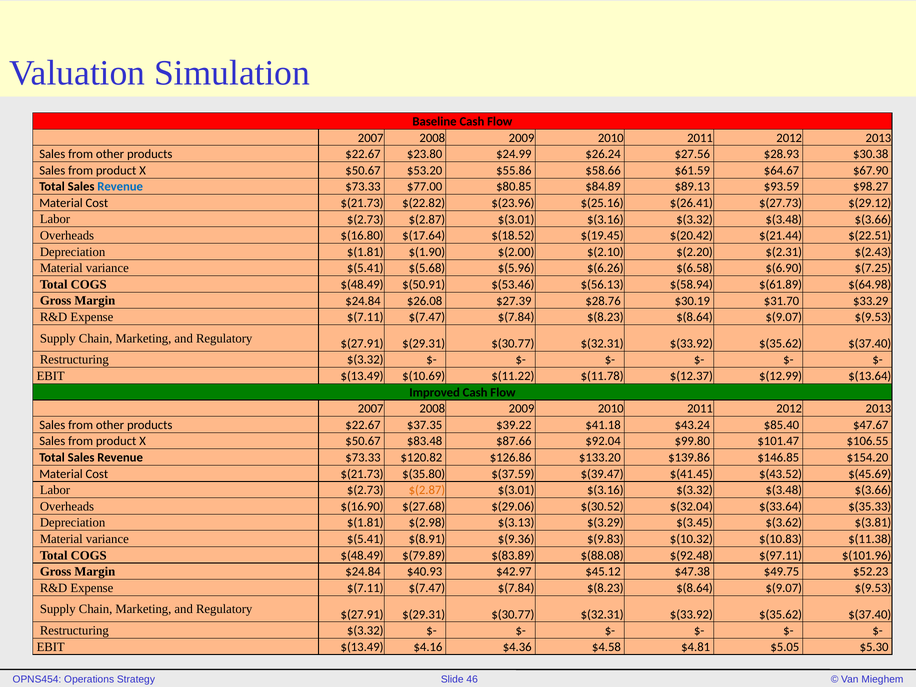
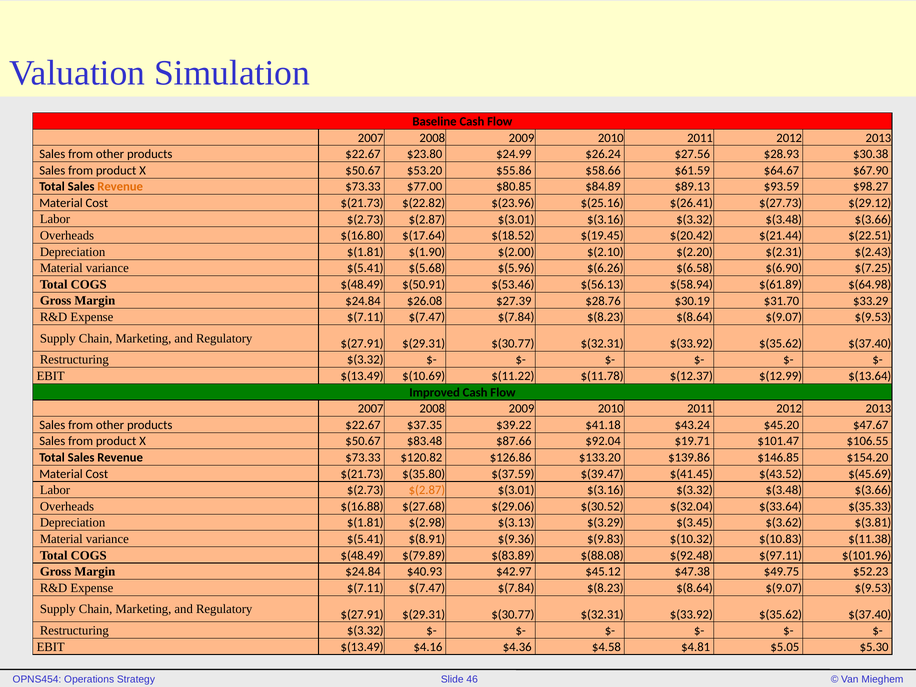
Revenue at (120, 187) colour: blue -> orange
$85.40: $85.40 -> $45.20
$99.80: $99.80 -> $19.71
$(16.90: $(16.90 -> $(16.88
